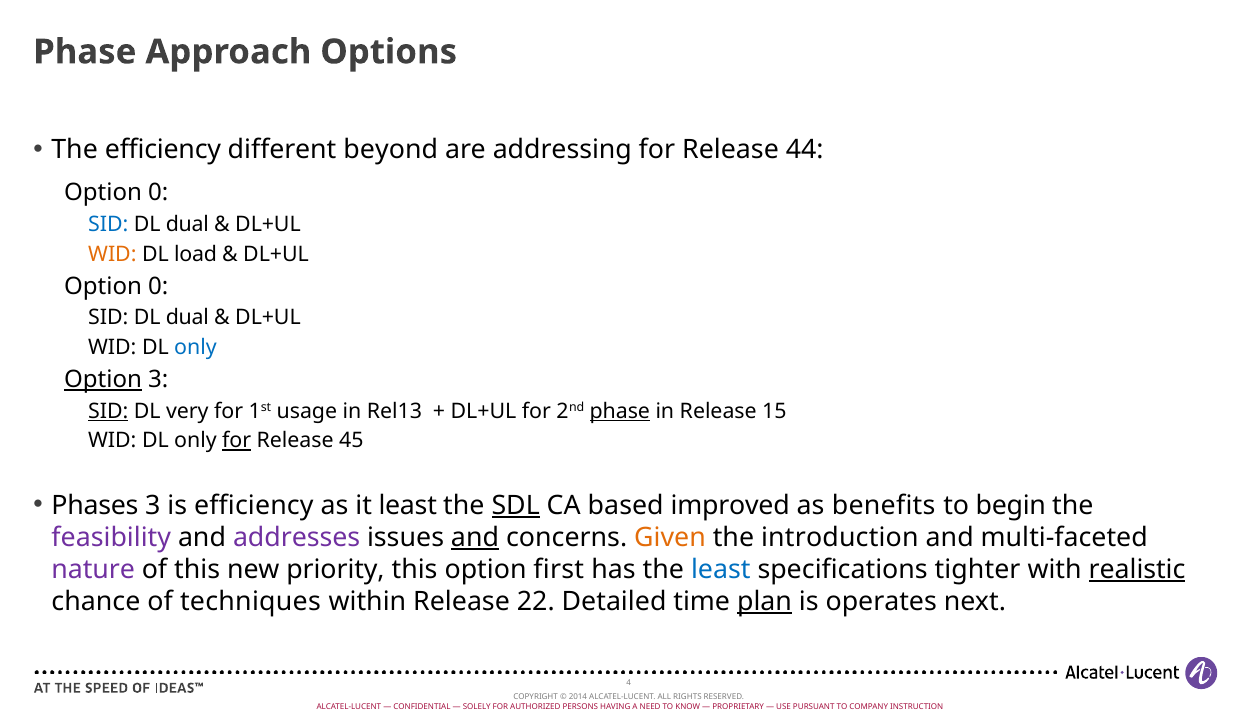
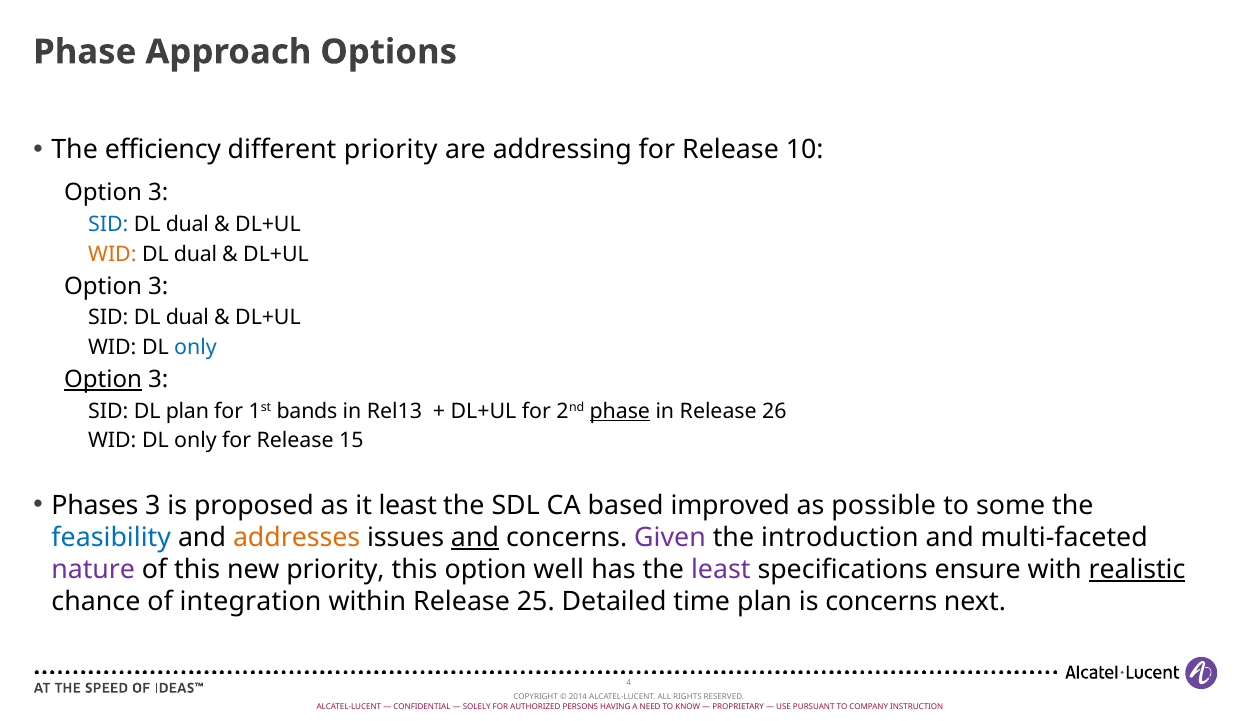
different beyond: beyond -> priority
44: 44 -> 10
0 at (158, 193): 0 -> 3
load at (196, 254): load -> dual
0 at (158, 287): 0 -> 3
SID at (108, 411) underline: present -> none
DL very: very -> plan
usage: usage -> bands
15: 15 -> 26
for at (237, 441) underline: present -> none
45: 45 -> 15
is efficiency: efficiency -> proposed
SDL underline: present -> none
benefits: benefits -> possible
begin: begin -> some
feasibility colour: purple -> blue
addresses colour: purple -> orange
Given colour: orange -> purple
first: first -> well
least at (721, 570) colour: blue -> purple
tighter: tighter -> ensure
techniques: techniques -> integration
22: 22 -> 25
plan at (765, 602) underline: present -> none
is operates: operates -> concerns
